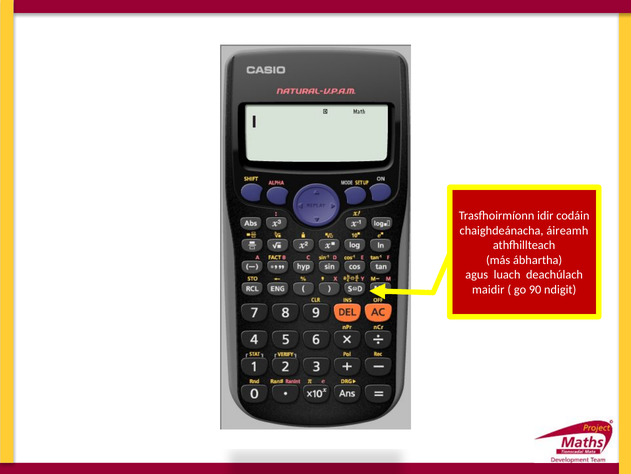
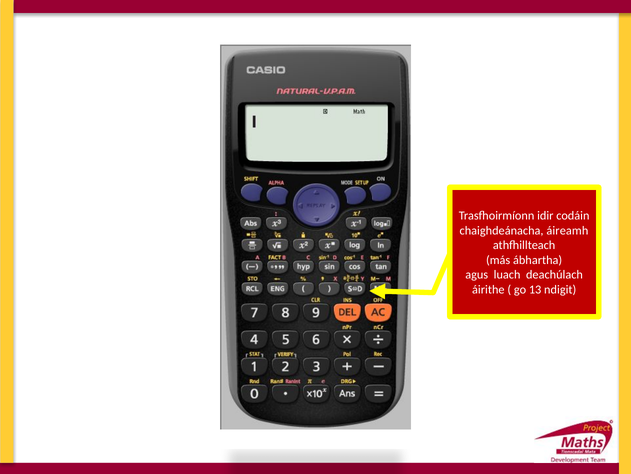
maidir: maidir -> áirithe
90: 90 -> 13
